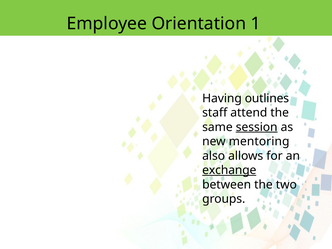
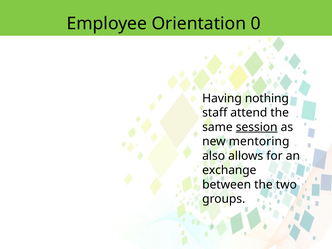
1: 1 -> 0
outlines: outlines -> nothing
exchange underline: present -> none
